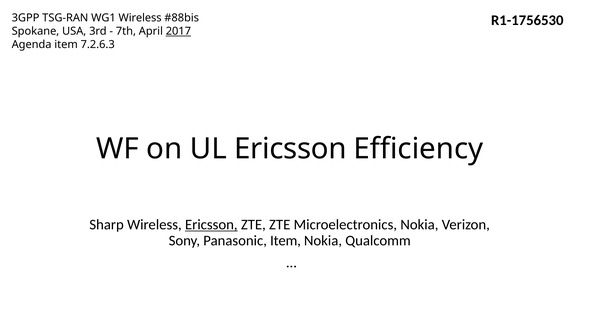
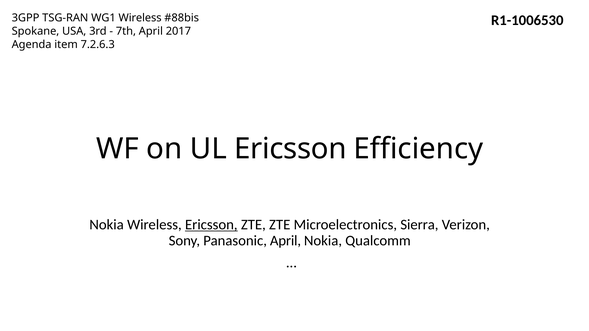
R1-1756530: R1-1756530 -> R1-1006530
2017 underline: present -> none
Sharp at (107, 225): Sharp -> Nokia
Microelectronics Nokia: Nokia -> Sierra
Panasonic Item: Item -> April
